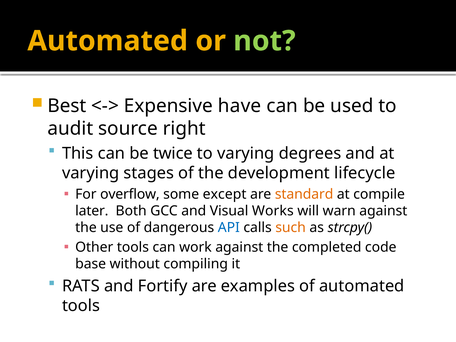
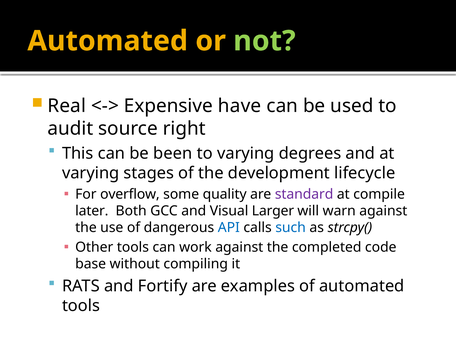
Best: Best -> Real
twice: twice -> been
except: except -> quality
standard colour: orange -> purple
Works: Works -> Larger
such colour: orange -> blue
